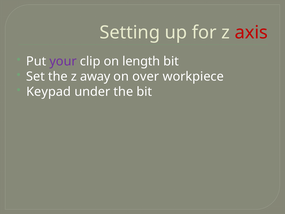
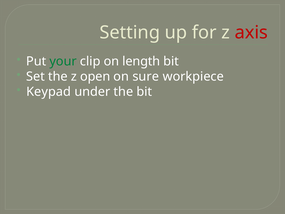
your colour: purple -> green
away: away -> open
over: over -> sure
